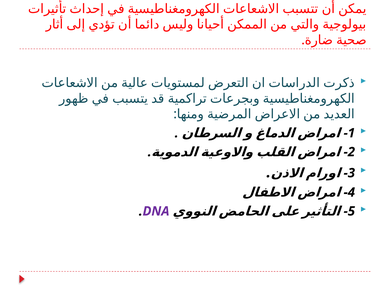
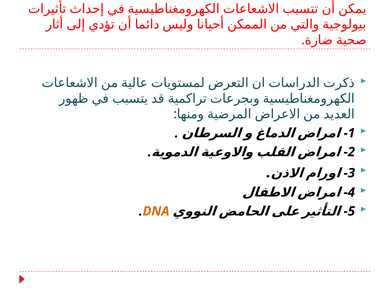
DNA colour: purple -> orange
